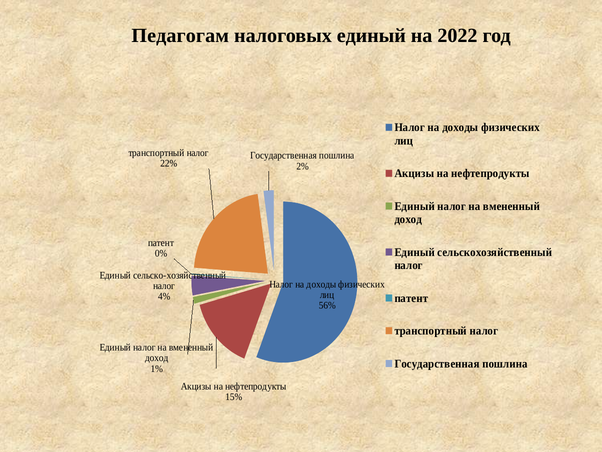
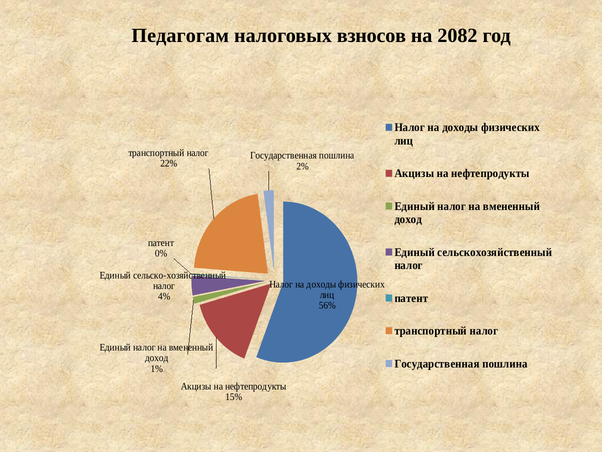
налоговых единый: единый -> взносов
2022: 2022 -> 2082
